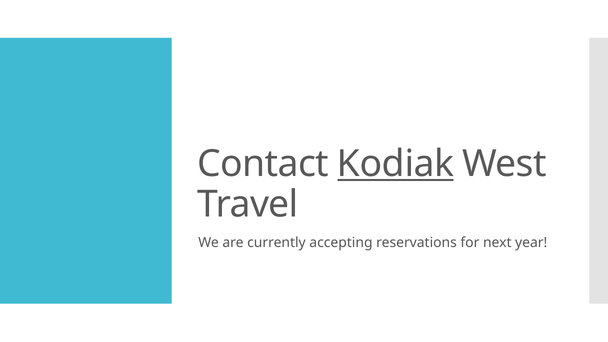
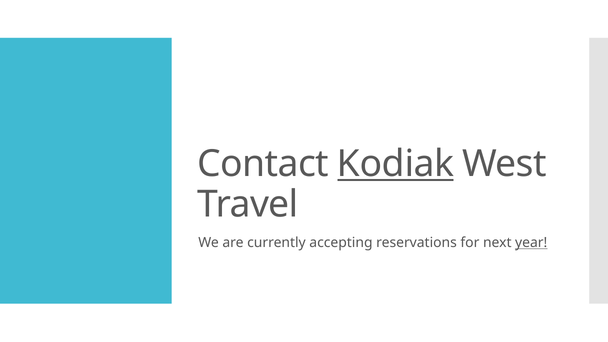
year underline: none -> present
